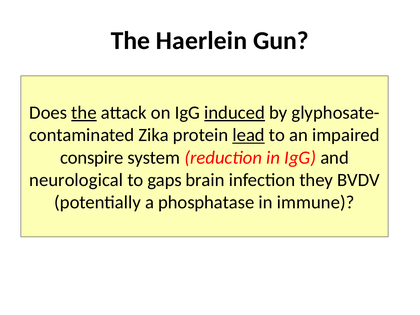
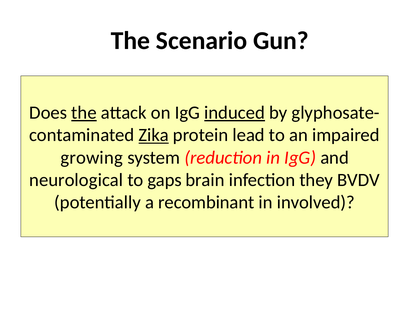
Haerlein: Haerlein -> Scenario
Zika underline: none -> present
lead underline: present -> none
conspire: conspire -> growing
phosphatase: phosphatase -> recombinant
immune: immune -> involved
